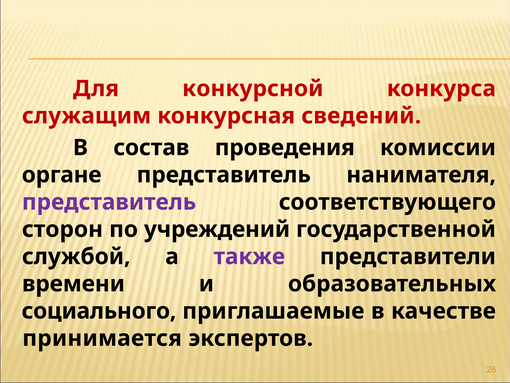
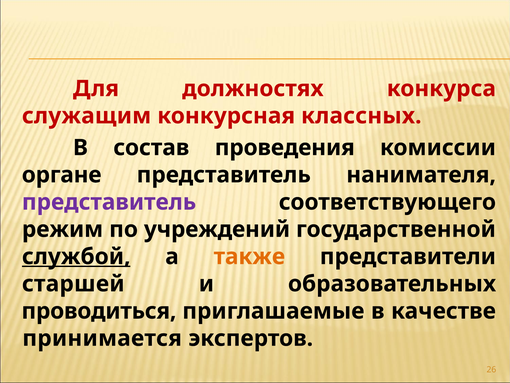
конкурсной: конкурсной -> должностях
сведений: сведений -> классных
сторон: сторон -> режим
службой underline: none -> present
также colour: purple -> orange
времени: времени -> старшей
социального: социального -> проводиться
